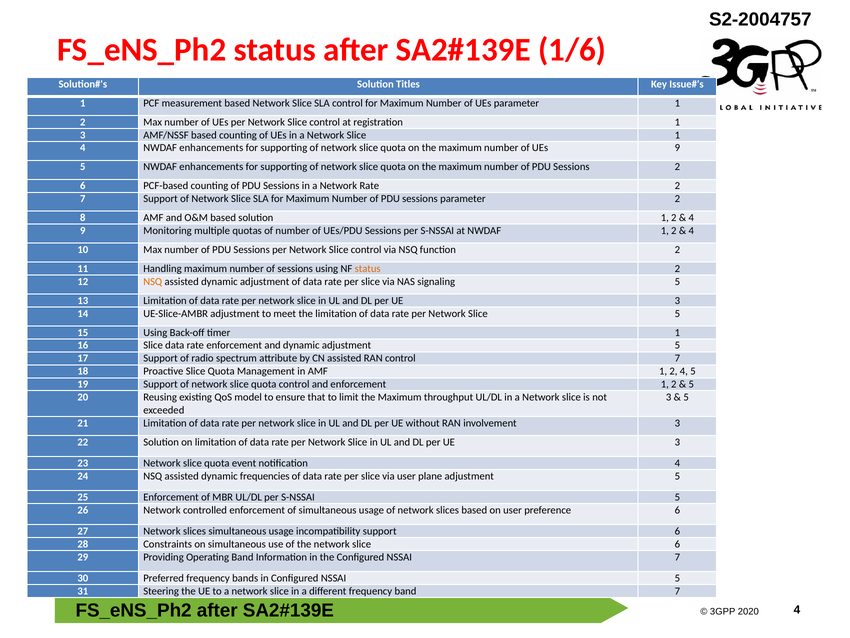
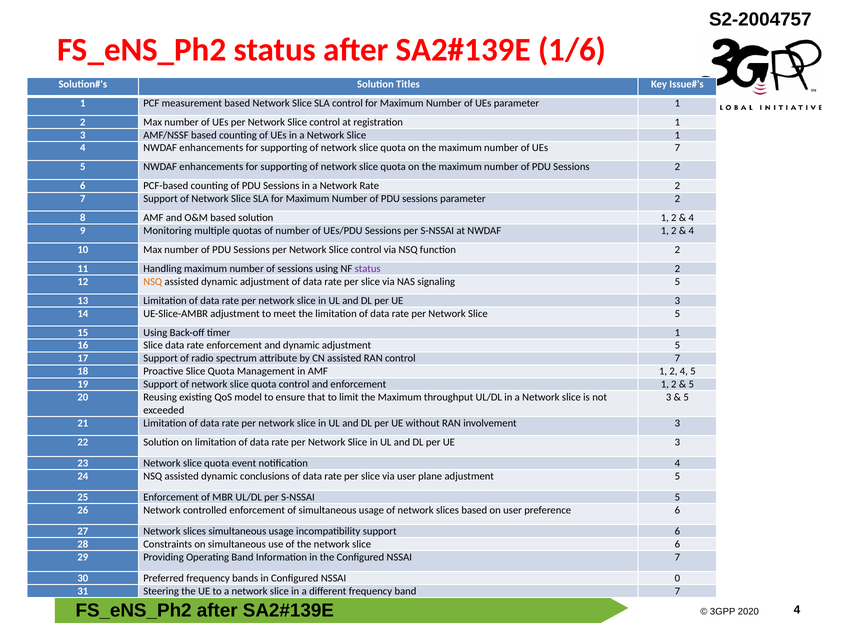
UEs 9: 9 -> 7
status at (368, 268) colour: orange -> purple
frequencies: frequencies -> conclusions
NSSAI 5: 5 -> 0
